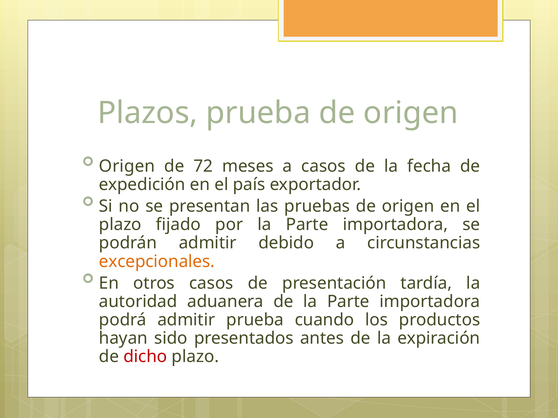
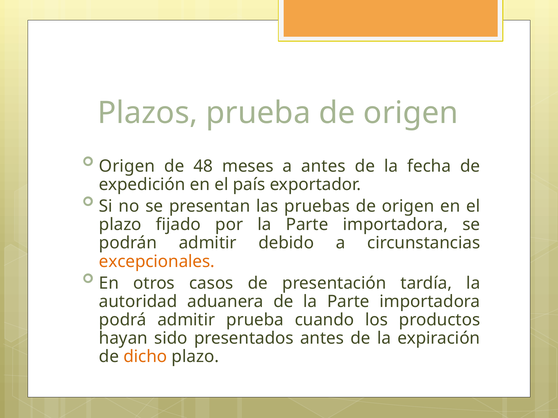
72: 72 -> 48
a casos: casos -> antes
dicho colour: red -> orange
